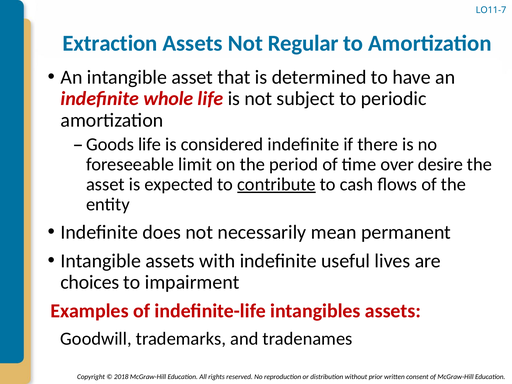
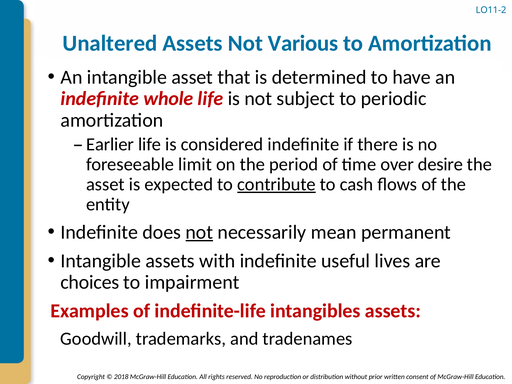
LO11-7: LO11-7 -> LO11-2
Extraction: Extraction -> Unaltered
Regular: Regular -> Various
Goods: Goods -> Earlier
not at (199, 232) underline: none -> present
